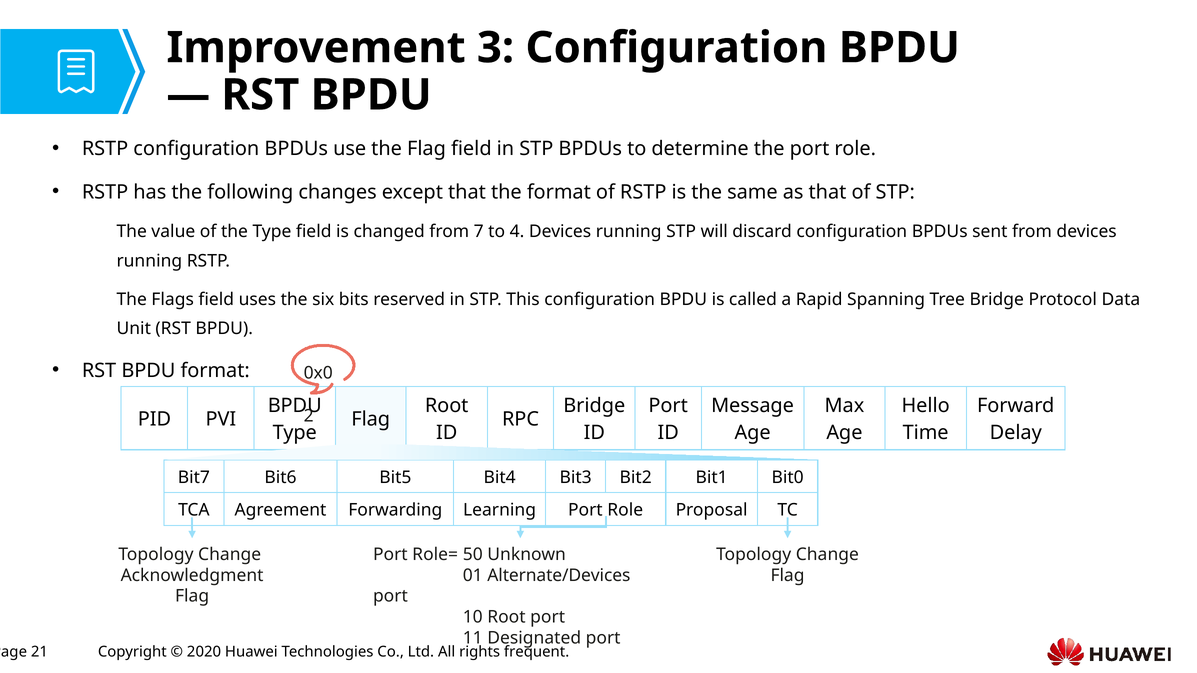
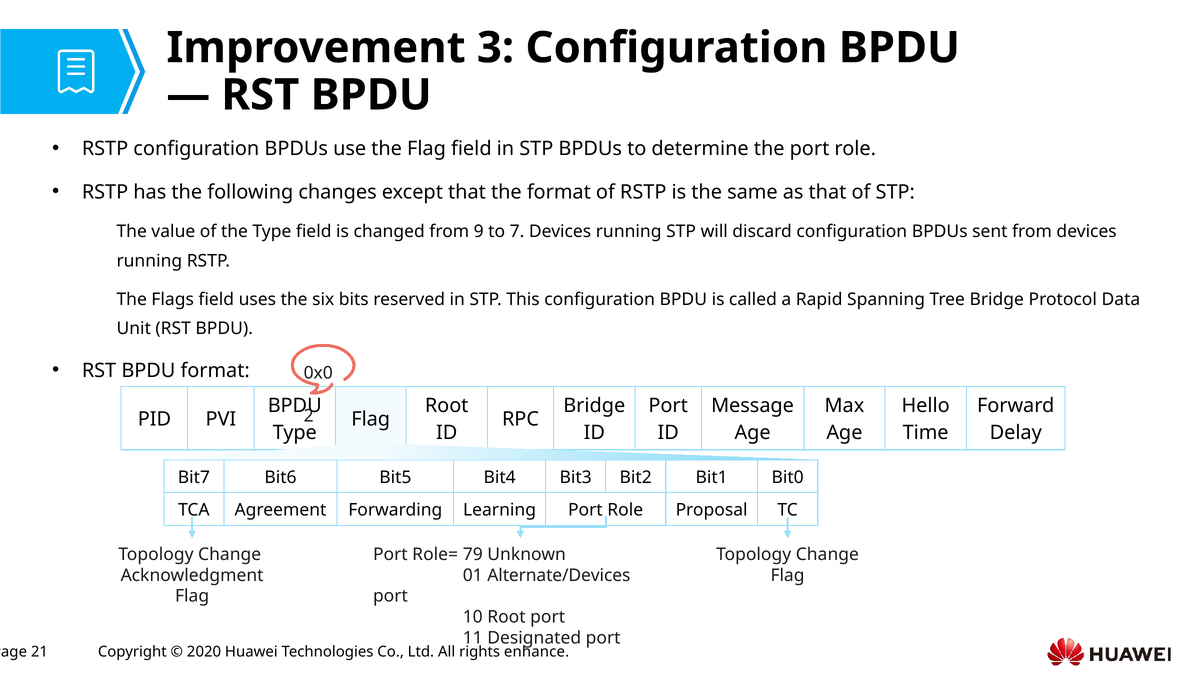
7: 7 -> 9
4: 4 -> 7
50: 50 -> 79
frequent: frequent -> enhance
